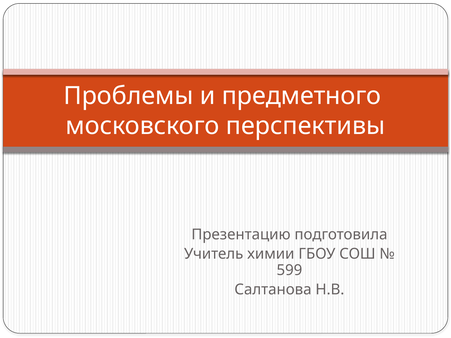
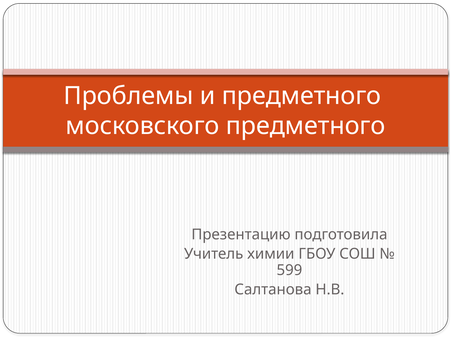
московского перспективы: перспективы -> предметного
